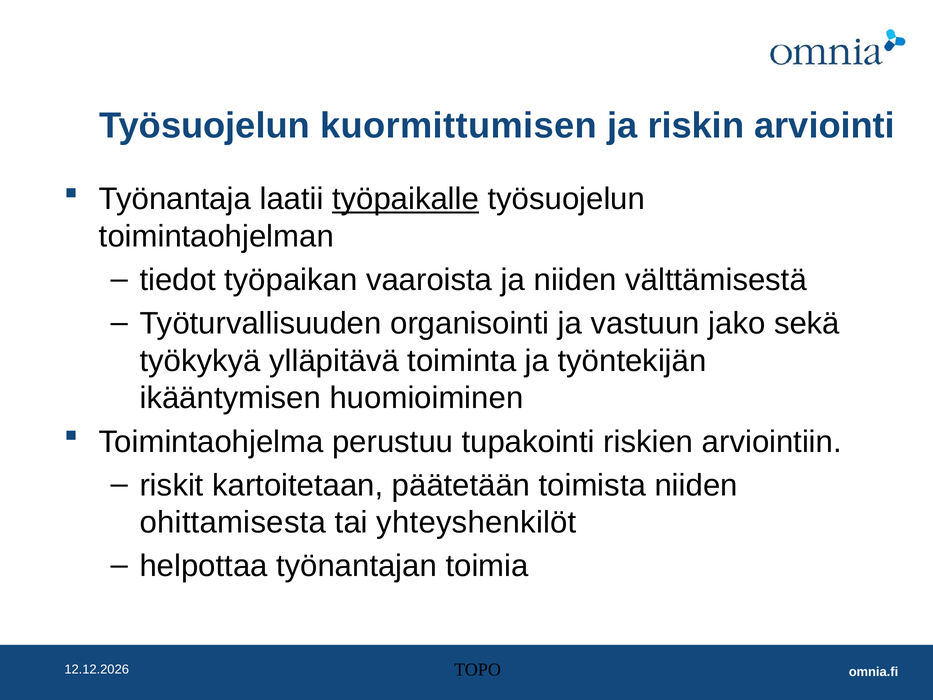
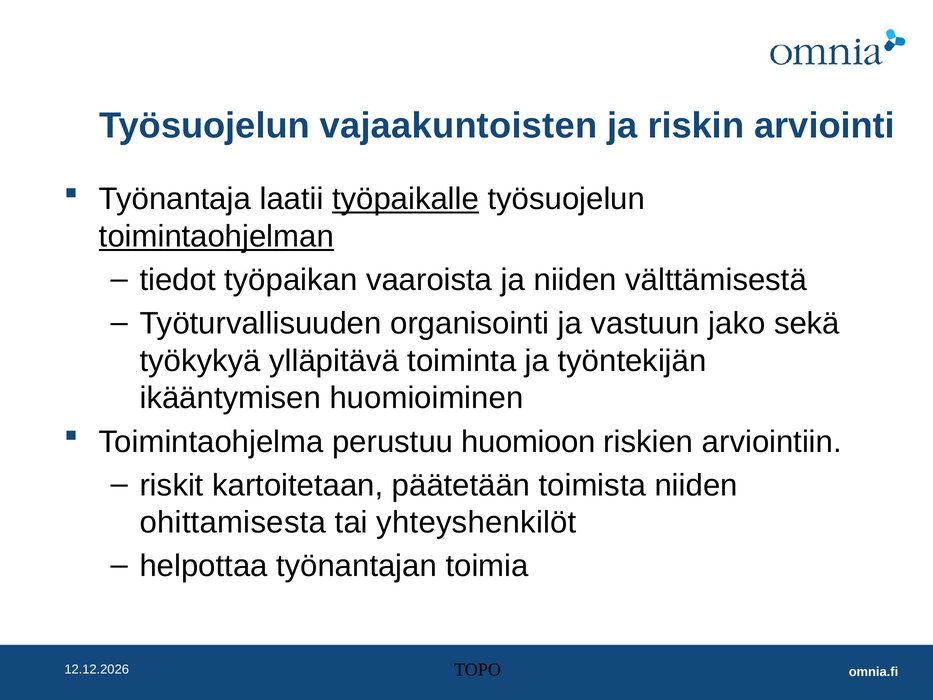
kuormittumisen: kuormittumisen -> vajaakuntoisten
toimintaohjelman underline: none -> present
tupakointi: tupakointi -> huomioon
